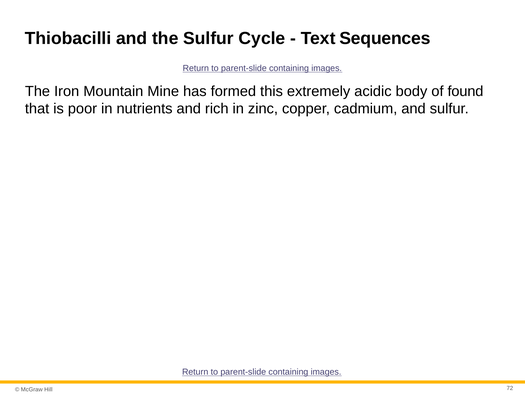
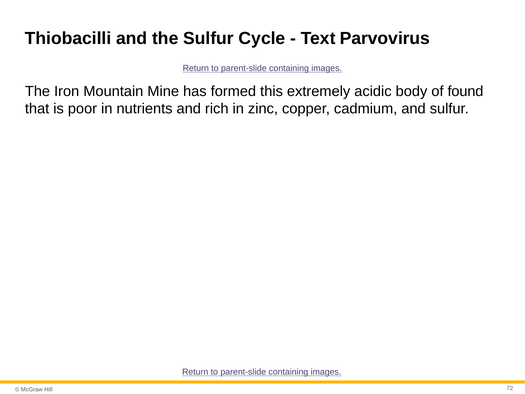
Sequences: Sequences -> Parvovirus
